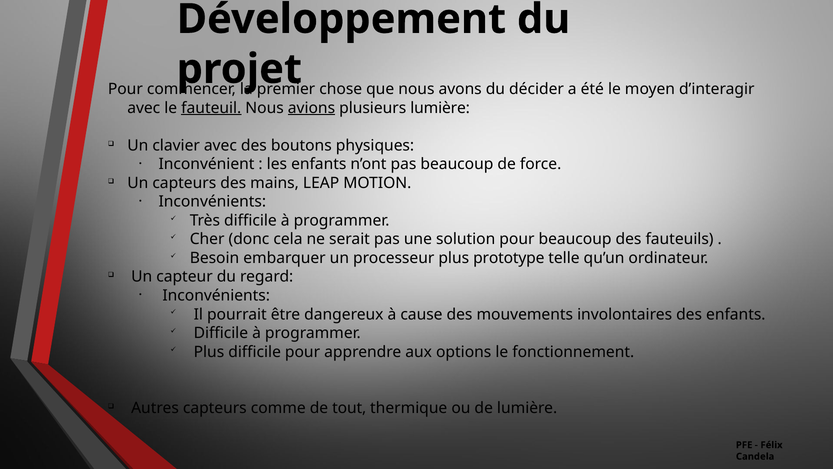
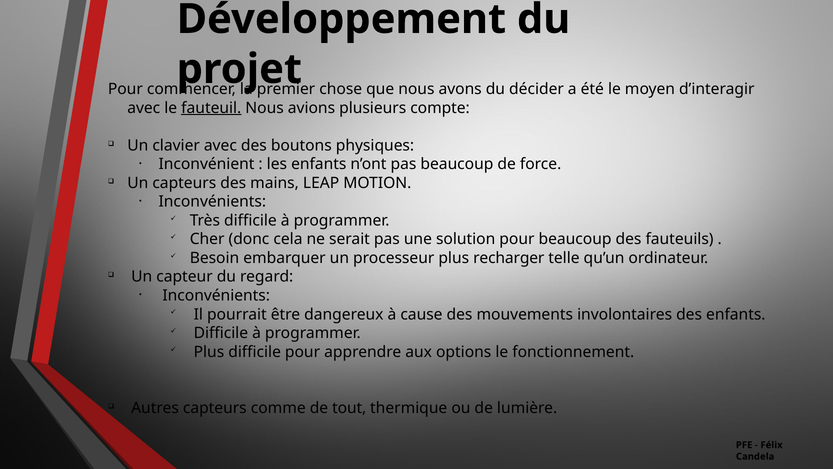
avions underline: present -> none
plusieurs lumière: lumière -> compte
prototype: prototype -> recharger
